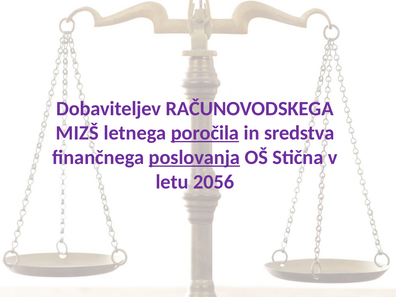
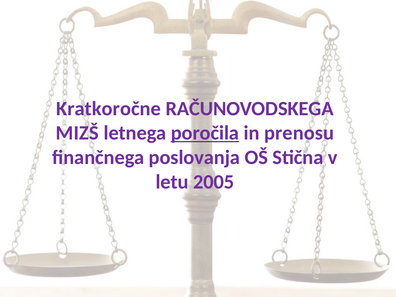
Dobaviteljev: Dobaviteljev -> Kratkoročne
sredstva: sredstva -> prenosu
poslovanja underline: present -> none
2056: 2056 -> 2005
